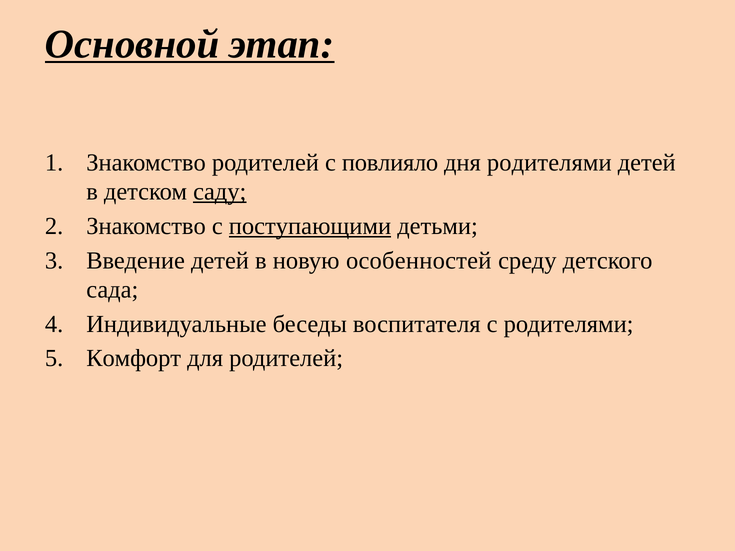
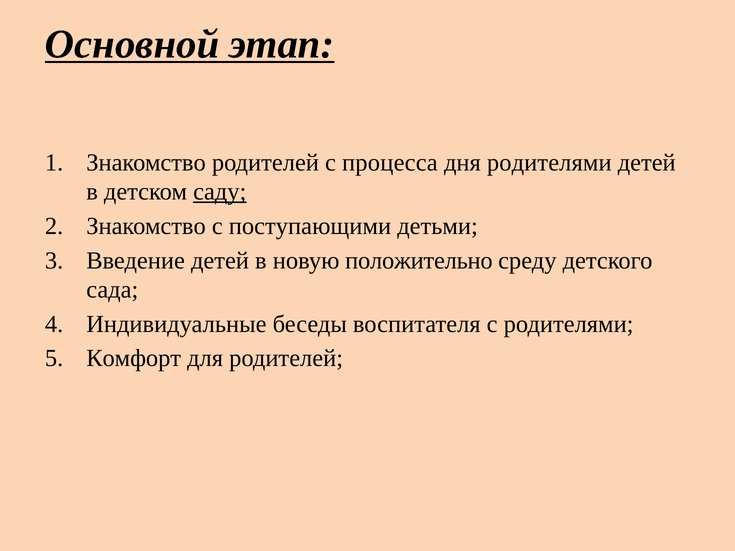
повлияло: повлияло -> процесса
поступающими underline: present -> none
особенностей: особенностей -> положительно
